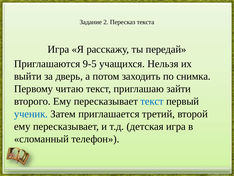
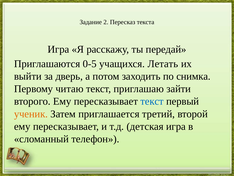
9-5: 9-5 -> 0-5
Нельзя: Нельзя -> Летать
ученик colour: blue -> orange
